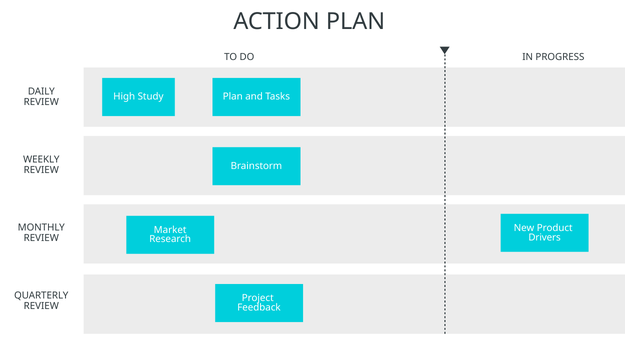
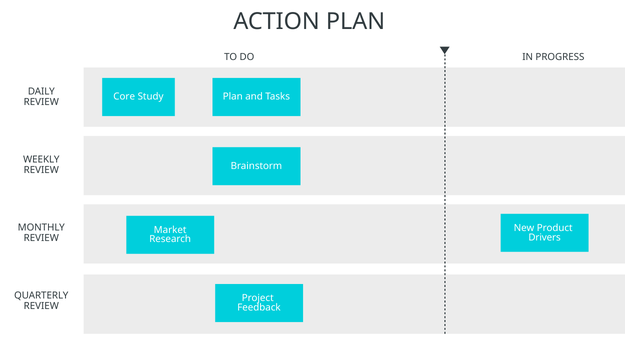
High: High -> Core
